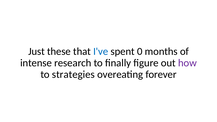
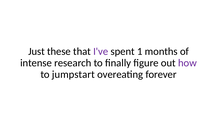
I've colour: blue -> purple
0: 0 -> 1
strategies: strategies -> jumpstart
